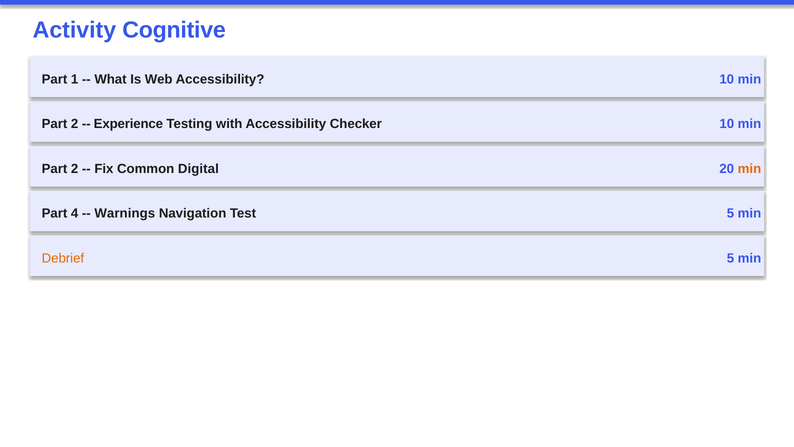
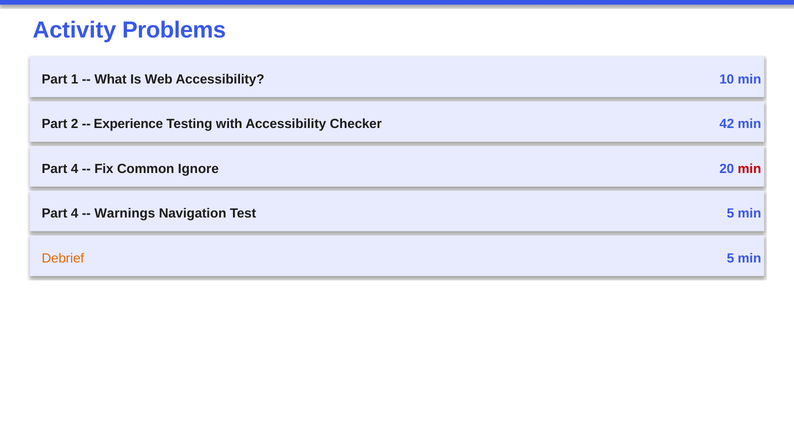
Cognitive: Cognitive -> Problems
Checker 10: 10 -> 42
2 at (75, 169): 2 -> 4
Digital: Digital -> Ignore
min at (749, 169) colour: orange -> red
